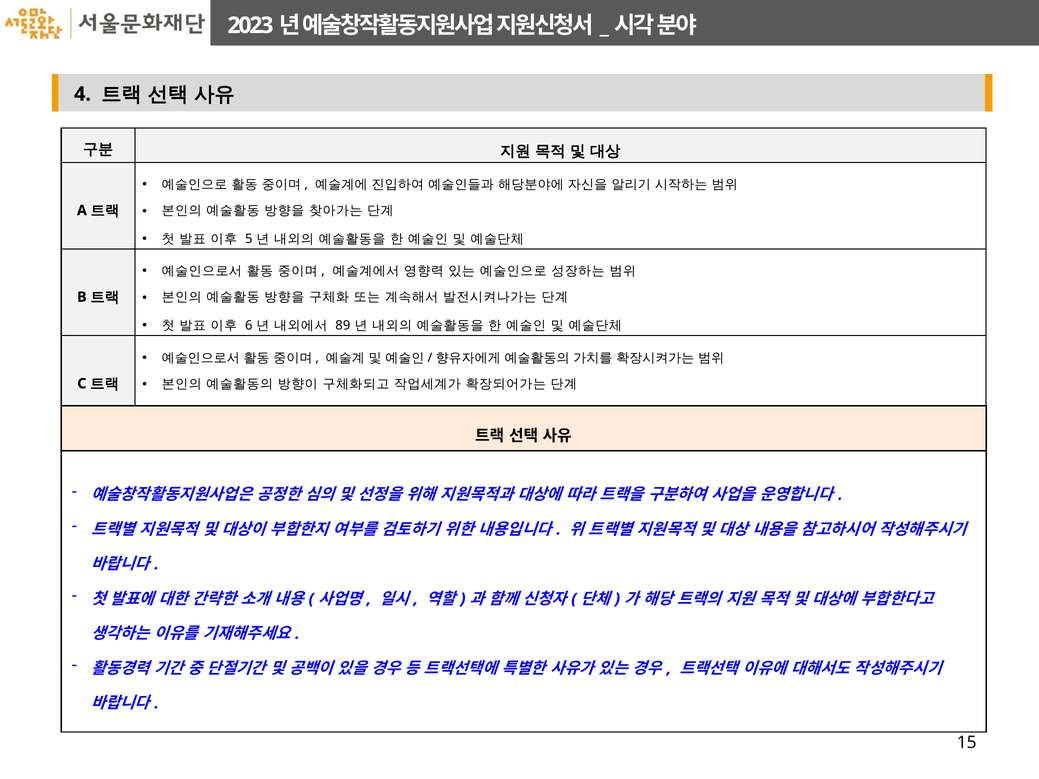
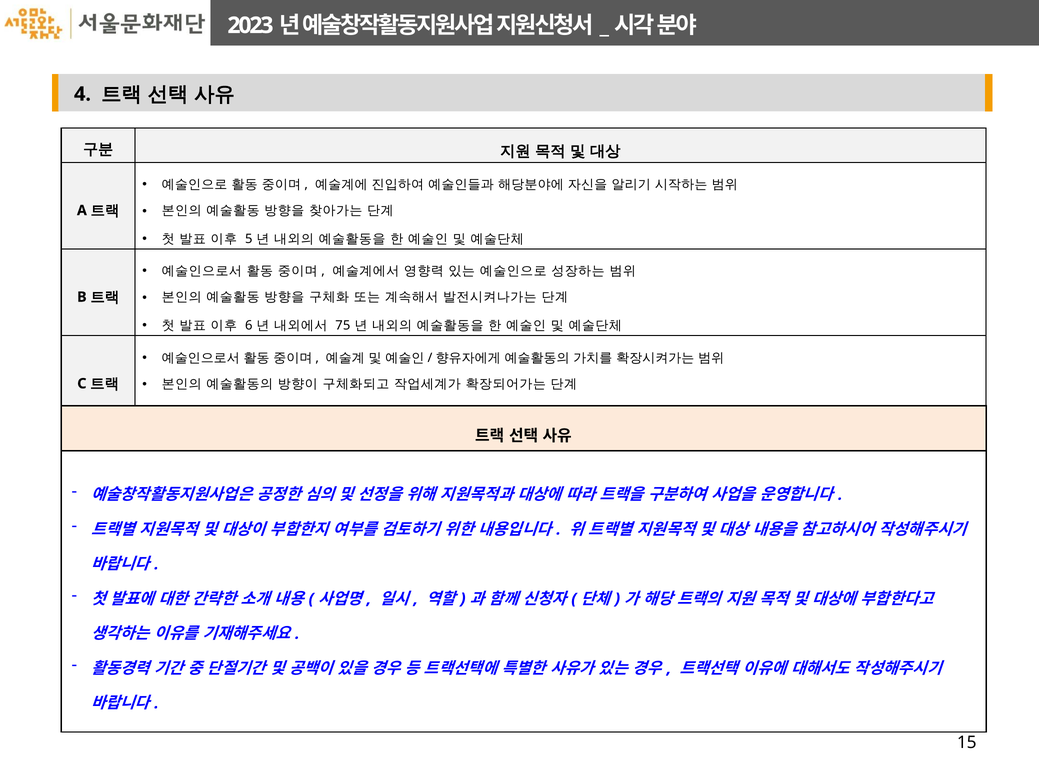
89: 89 -> 75
